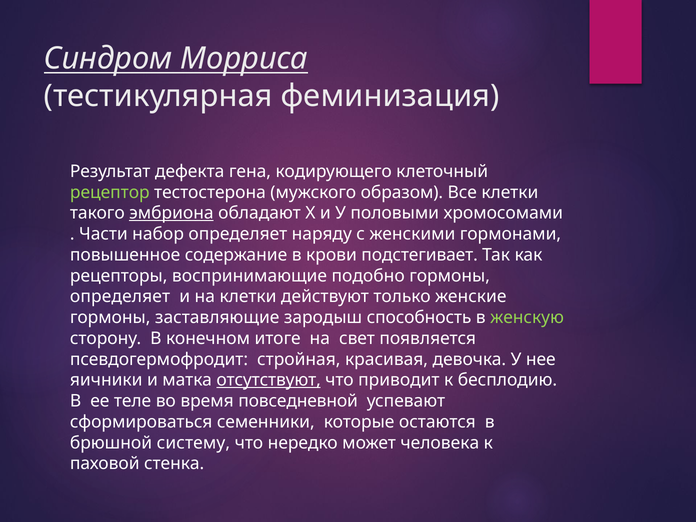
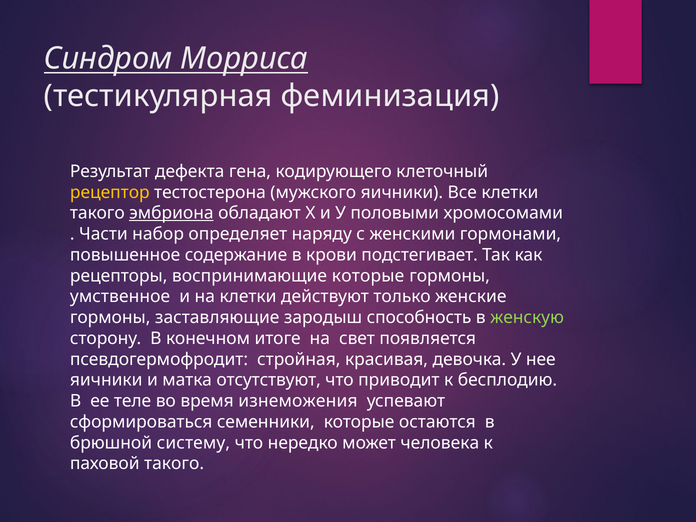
рецептор colour: light green -> yellow
мужского образом: образом -> яичники
воспринимающие подобно: подобно -> которые
определяет at (120, 297): определяет -> умственное
отсутствуют underline: present -> none
повседневной: повседневной -> изнеможения
паховой стенка: стенка -> такого
